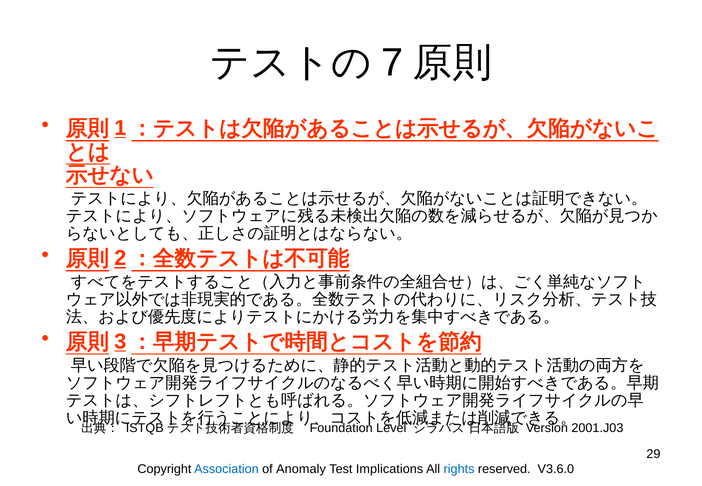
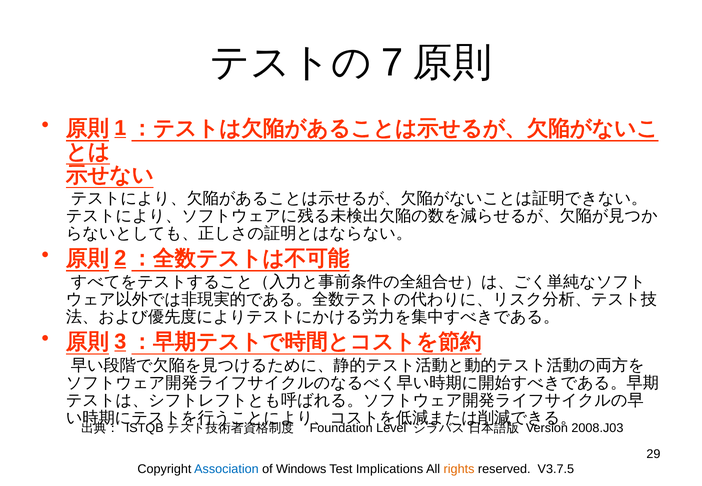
2001.J03: 2001.J03 -> 2008.J03
Anomaly: Anomaly -> Windows
rights colour: blue -> orange
V3.6.0: V3.6.0 -> V3.7.5
